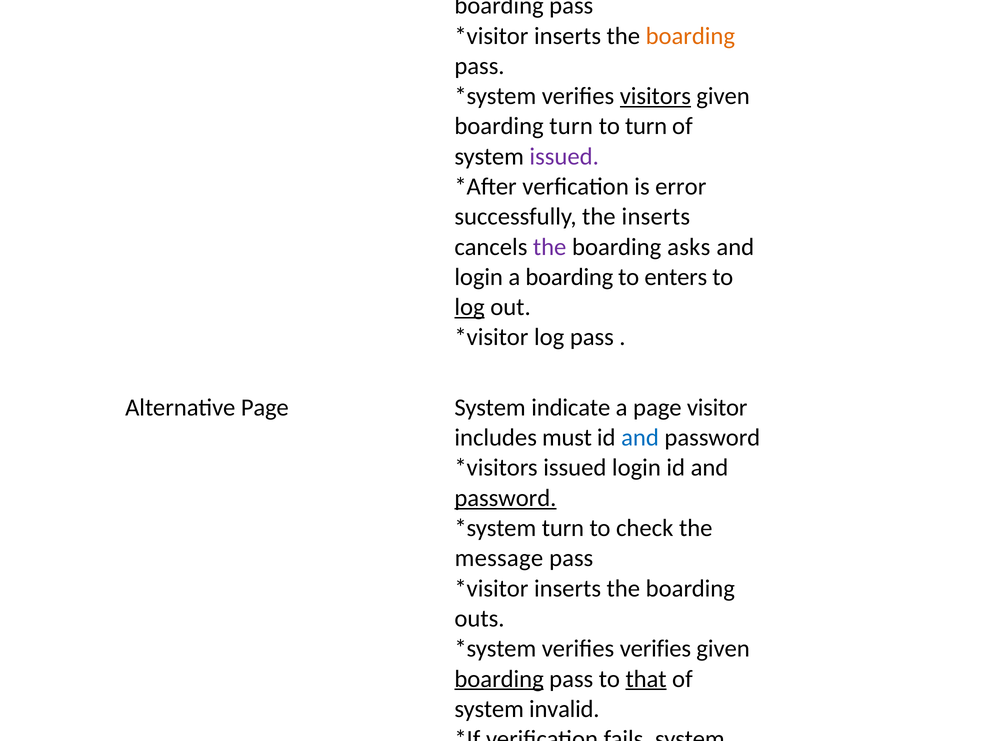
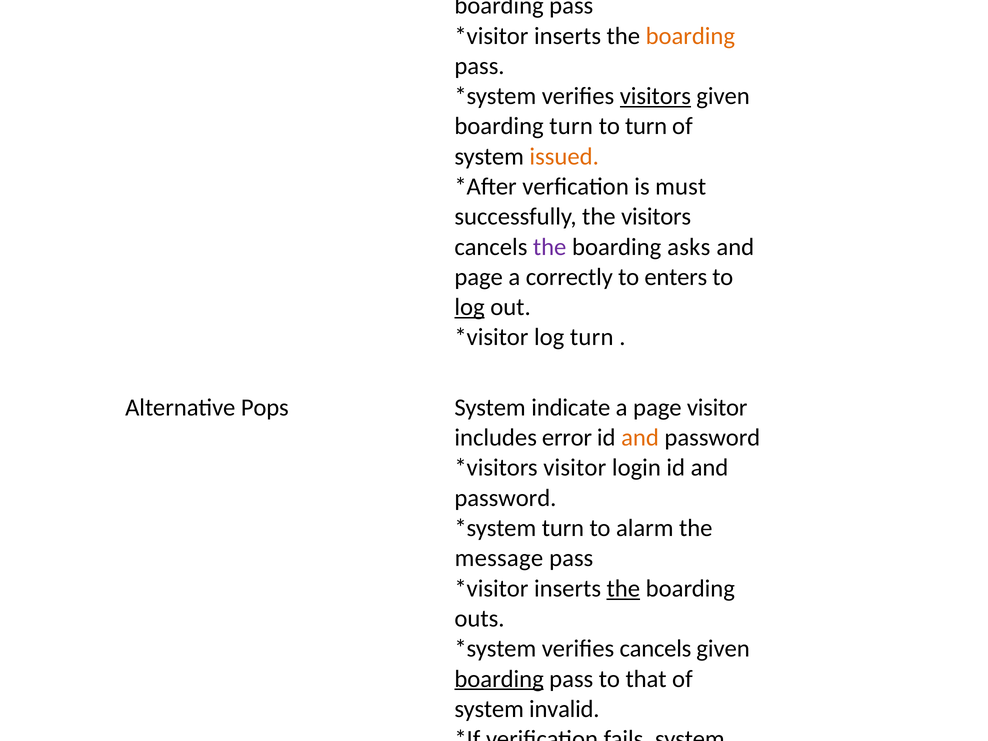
issued at (564, 156) colour: purple -> orange
is error: error -> must
the inserts: inserts -> visitors
login at (479, 277): login -> page
a boarding: boarding -> correctly
log pass: pass -> turn
Alternative Page: Page -> Pops
includes must: must -> error
and at (640, 438) colour: blue -> orange
issued at (575, 468): issued -> visitor
password at (505, 498) underline: present -> none
to check: check -> alarm
the at (623, 588) underline: none -> present
verifies verifies: verifies -> cancels
that underline: present -> none
